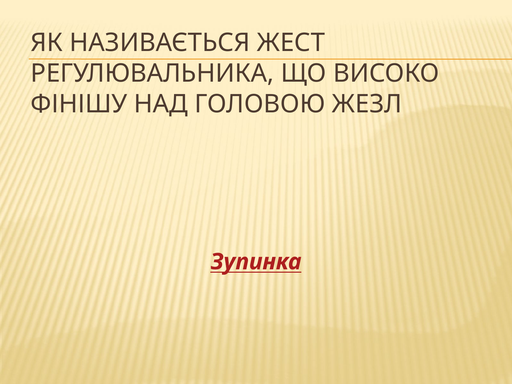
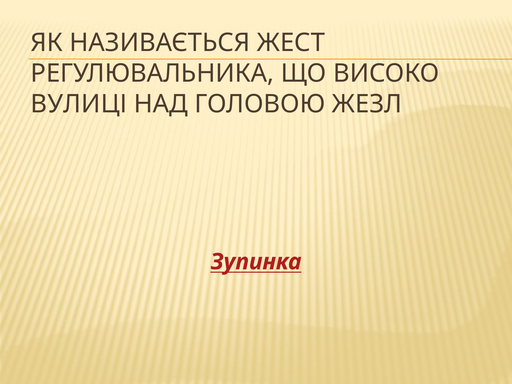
ФІНІШУ: ФІНІШУ -> ВУЛИЦІ
